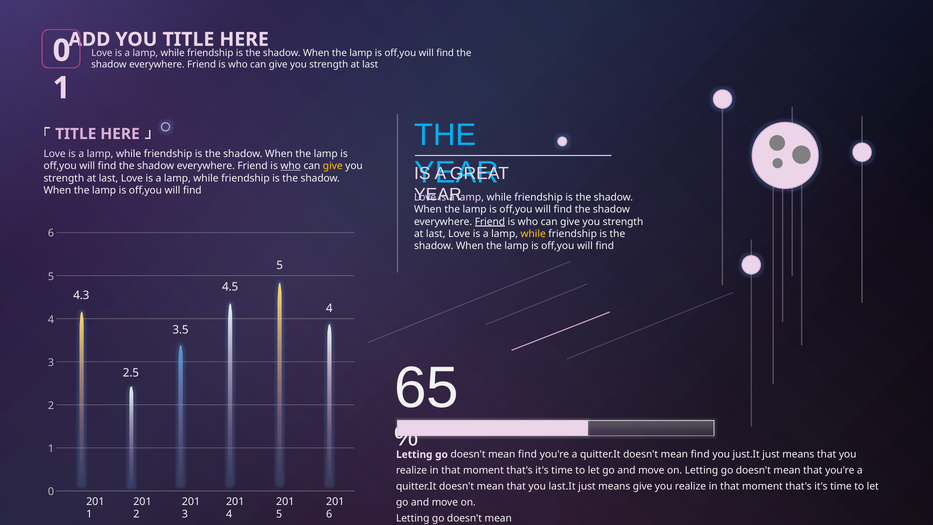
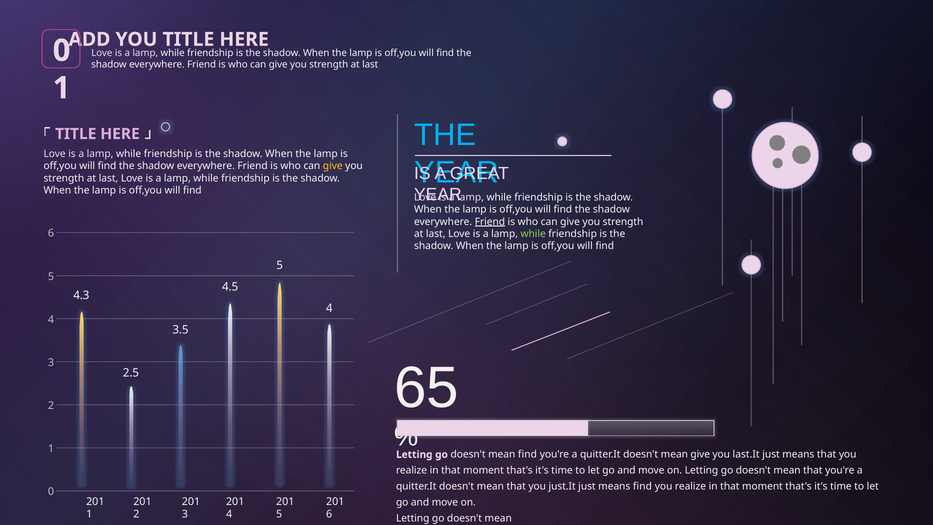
who at (291, 166) underline: present -> none
while at (533, 234) colour: yellow -> light green
quitter.It doesn't mean find: find -> give
just.It: just.It -> last.It
last.It: last.It -> just.It
means give: give -> find
